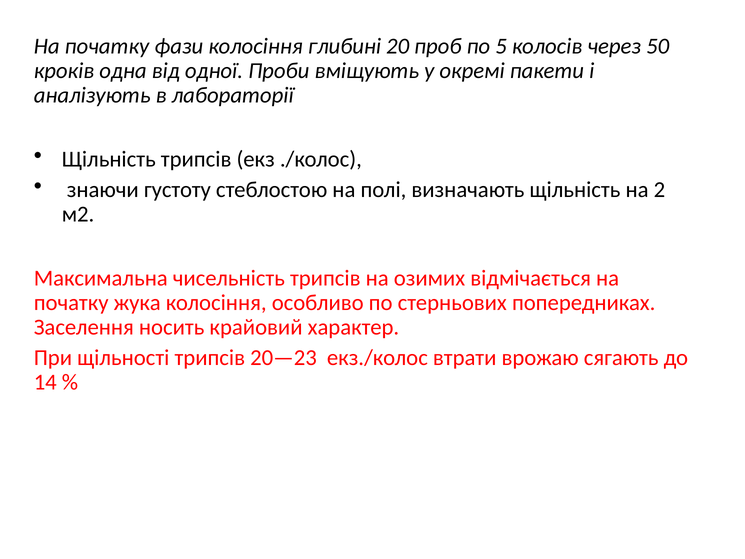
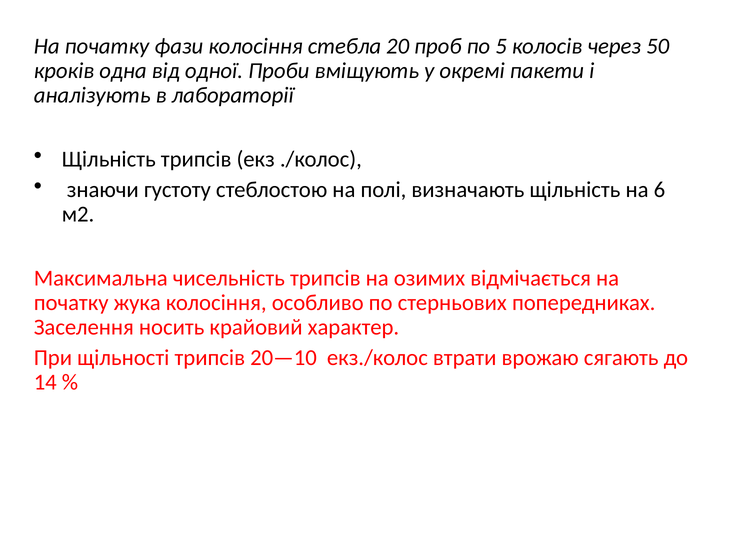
глибині: глибині -> стебла
2: 2 -> 6
20—23: 20—23 -> 20—10
